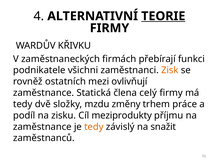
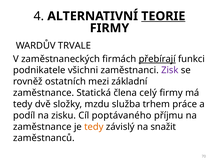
KŘIVKU: KŘIVKU -> TRVALE
přebírají underline: none -> present
Zisk colour: orange -> purple
ovlivňují: ovlivňují -> základní
změny: změny -> služba
meziprodukty: meziprodukty -> poptávaného
